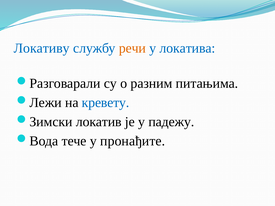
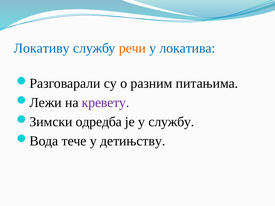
кревету colour: blue -> purple
локатив: локатив -> одредба
у падежу: падежу -> службу
пронађите: пронађите -> детињству
